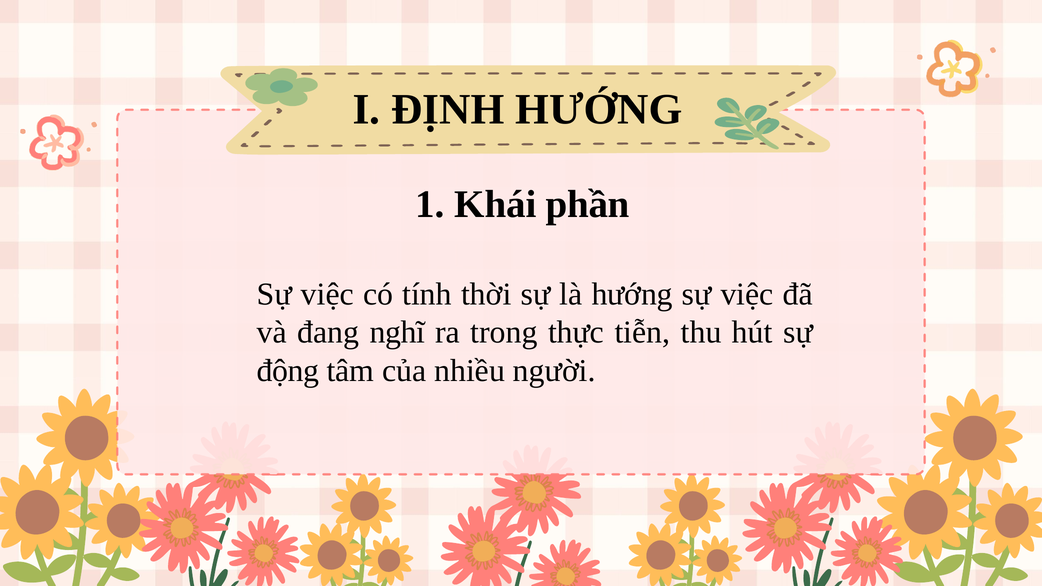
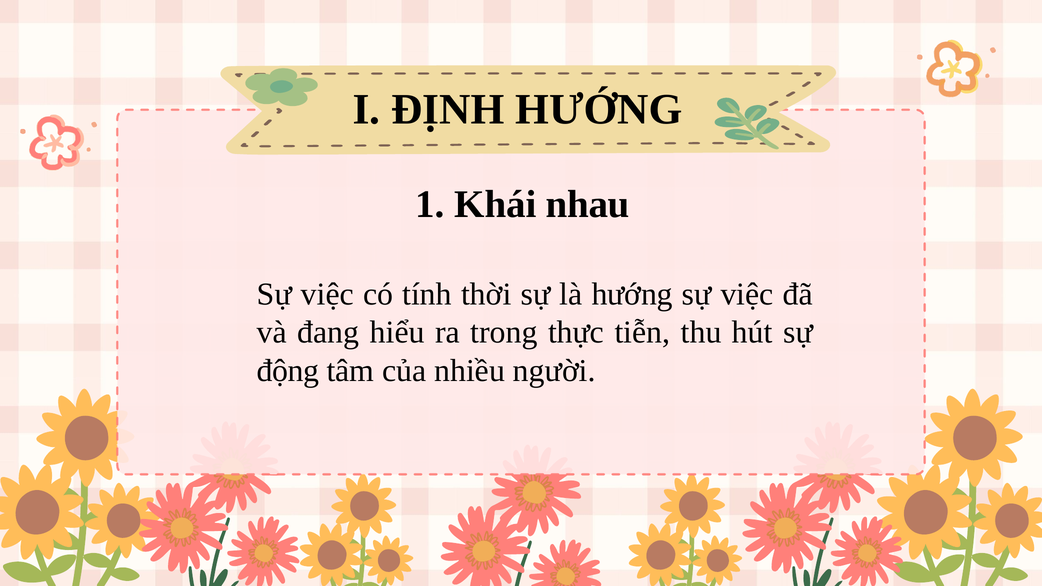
phần: phần -> nhau
nghĩ: nghĩ -> hiểu
